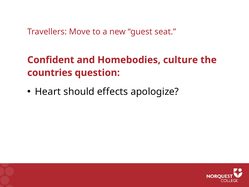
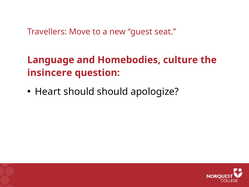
Confident: Confident -> Language
countries: countries -> insincere
should effects: effects -> should
